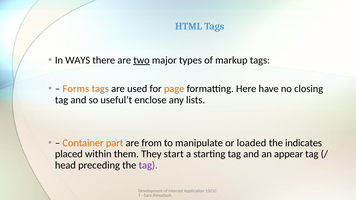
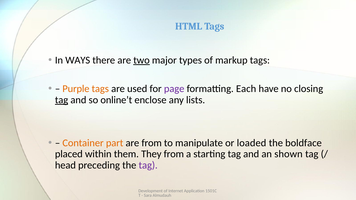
Forms: Forms -> Purple
page colour: orange -> purple
Here: Here -> Each
tag at (62, 100) underline: none -> present
useful’t: useful’t -> online’t
indicates: indicates -> boldface
They start: start -> from
appear: appear -> shown
